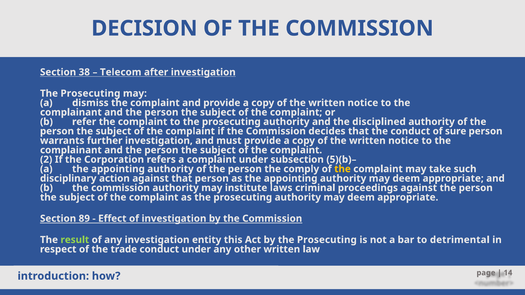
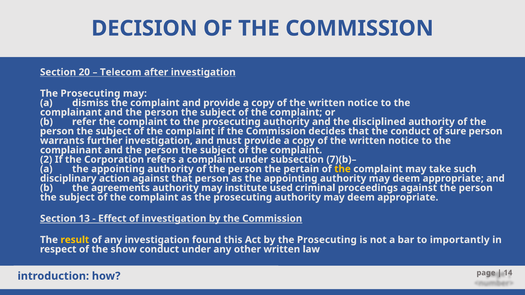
38: 38 -> 20
5)(b)–: 5)(b)– -> 7)(b)–
comply: comply -> pertain
b the commission: commission -> agreements
laws: laws -> used
89: 89 -> 13
result colour: light green -> yellow
entity: entity -> found
detrimental: detrimental -> importantly
trade: trade -> show
